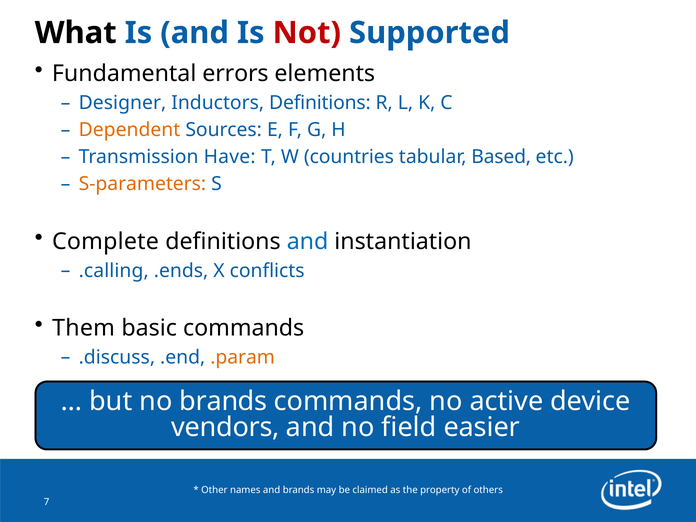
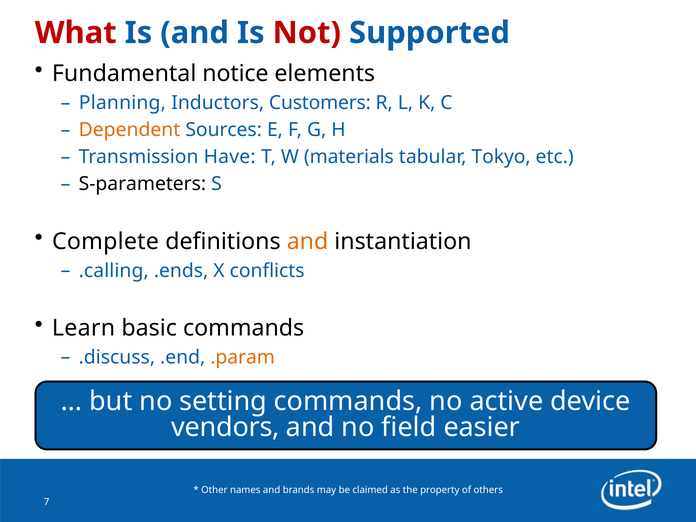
What colour: black -> red
errors: errors -> notice
Designer: Designer -> Planning
Inductors Definitions: Definitions -> Customers
countries: countries -> materials
Based: Based -> Tokyo
S-parameters colour: orange -> black
and at (308, 242) colour: blue -> orange
Them: Them -> Learn
no brands: brands -> setting
